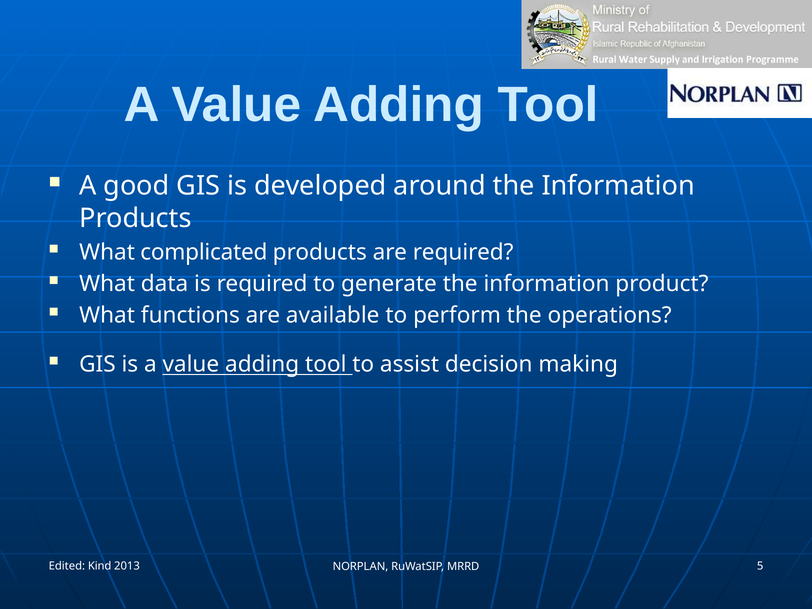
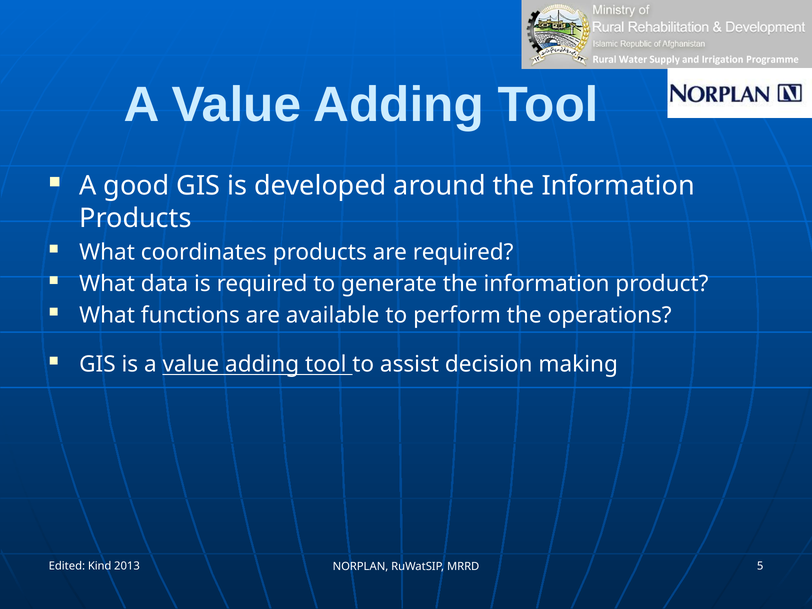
complicated: complicated -> coordinates
